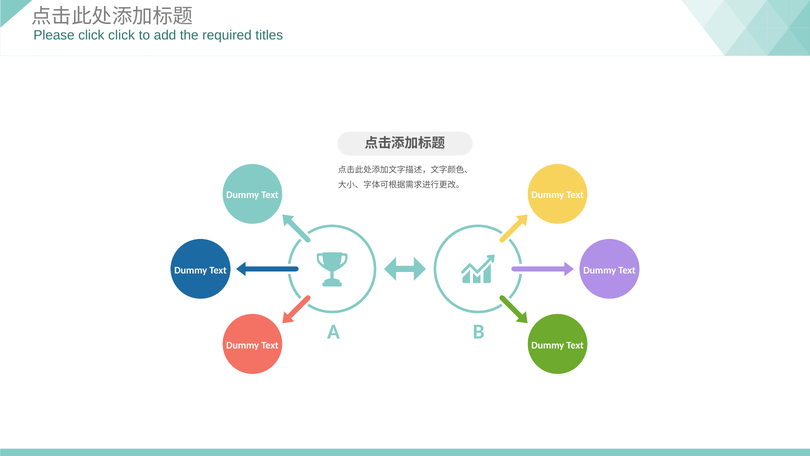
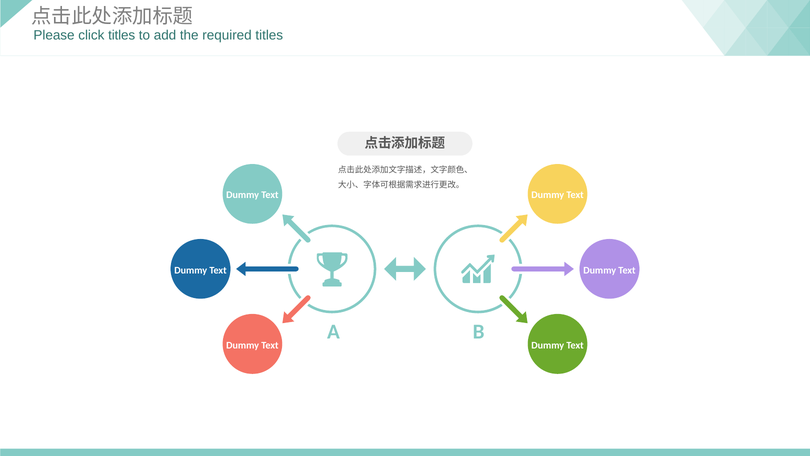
click click: click -> titles
